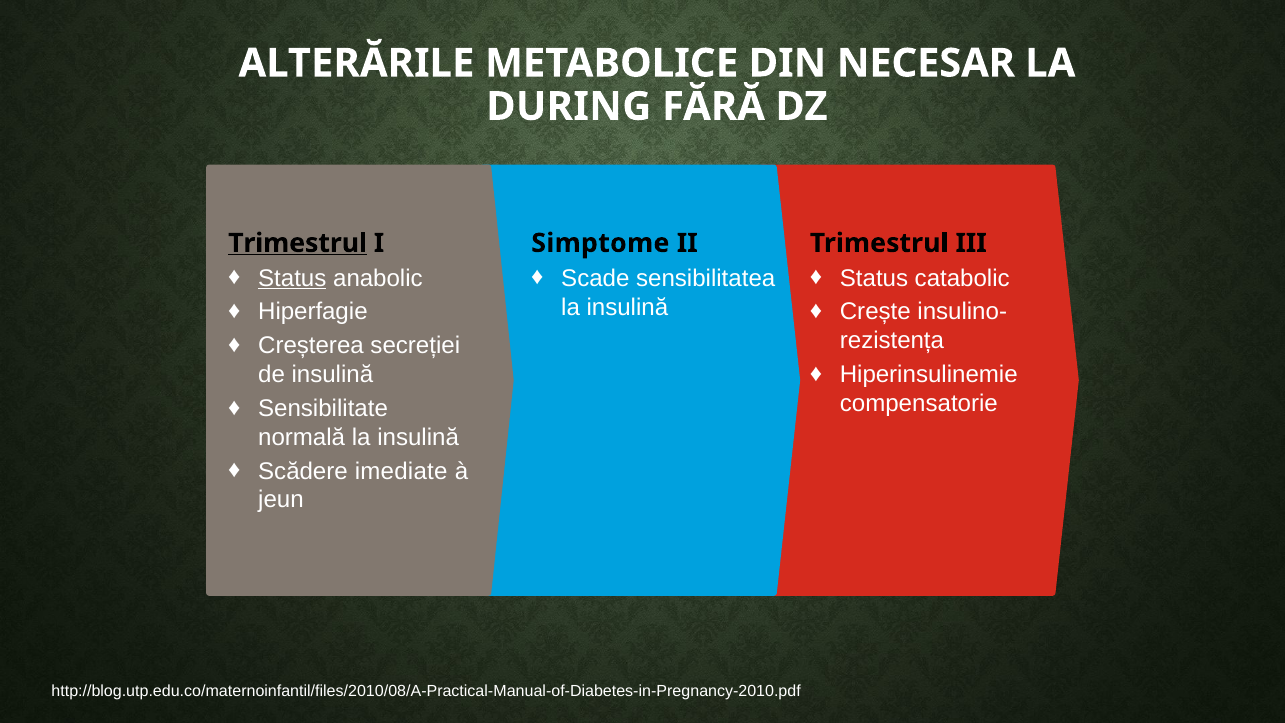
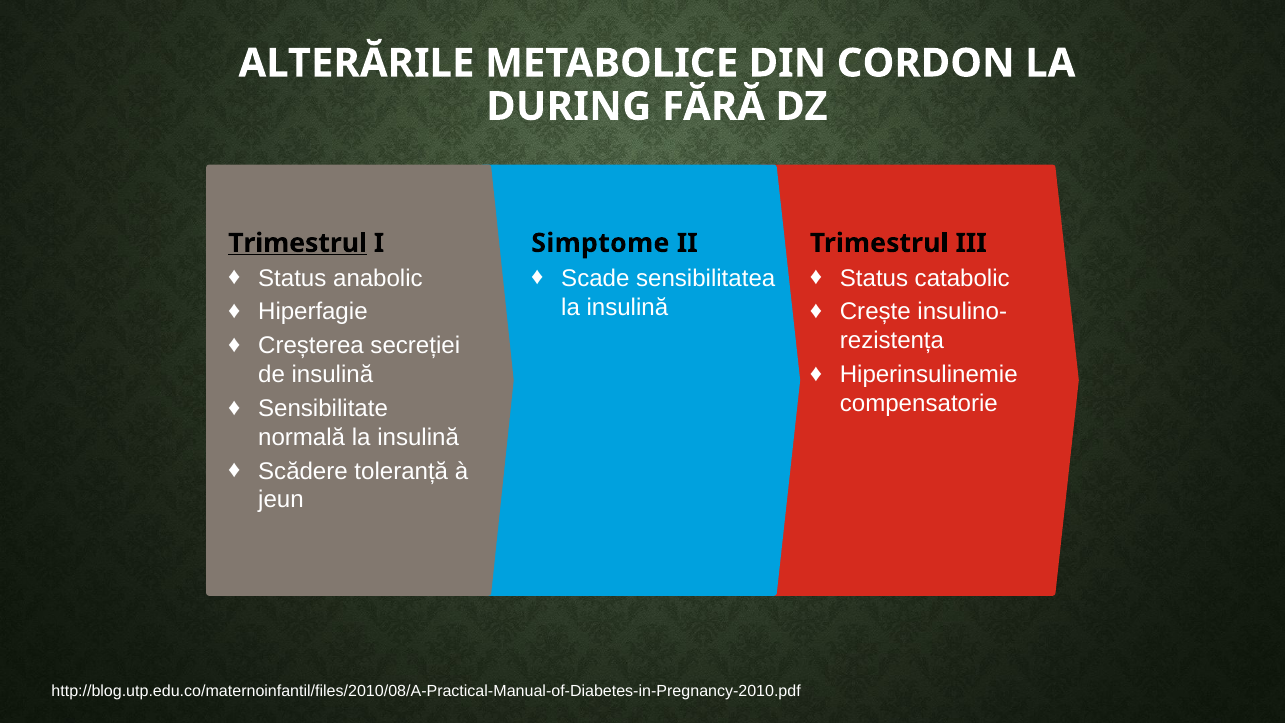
NECESAR: NECESAR -> CORDON
Status at (292, 278) underline: present -> none
imediate: imediate -> toleranță
